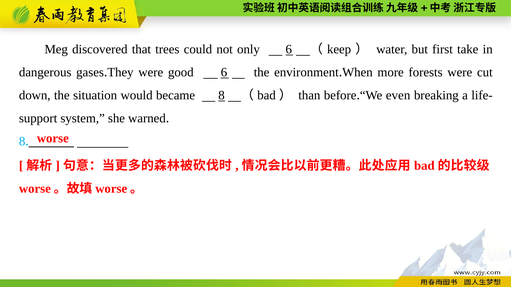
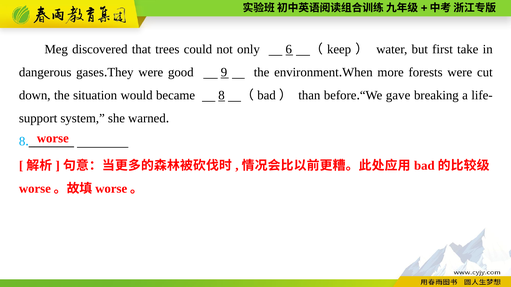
good 6: 6 -> 9
even: even -> gave
